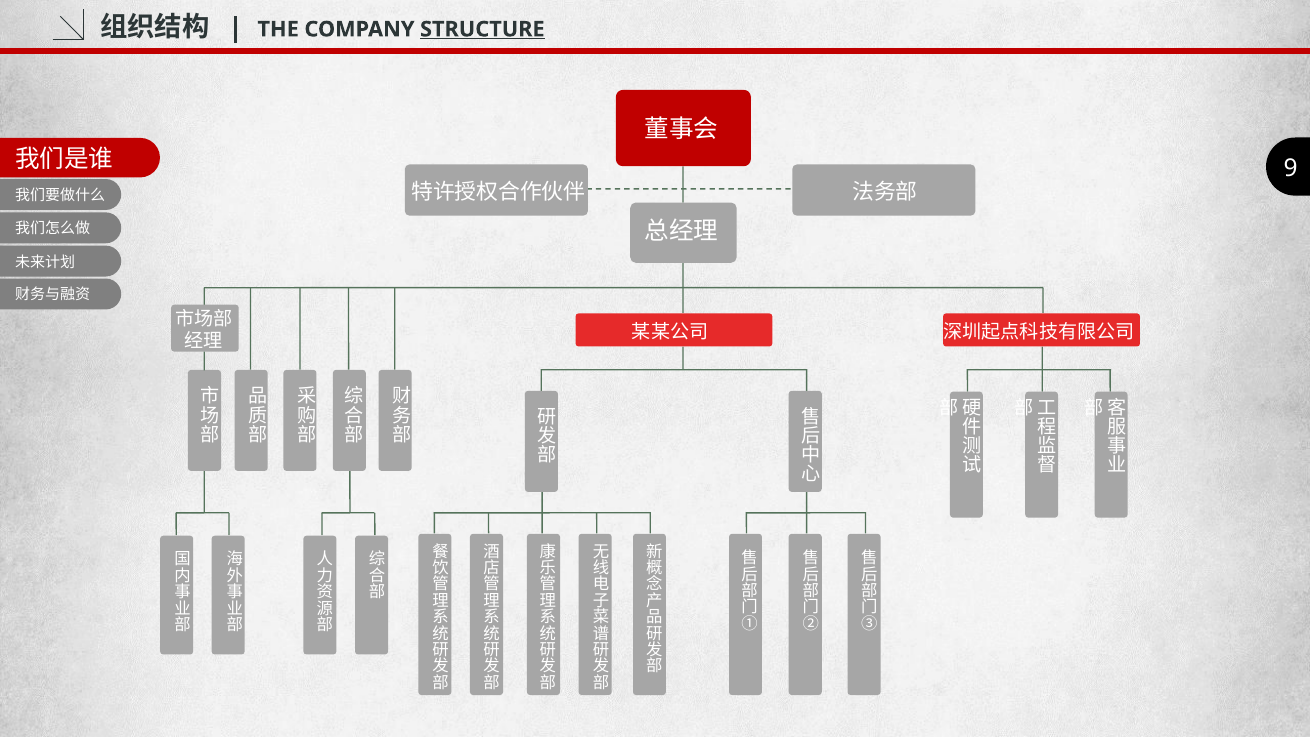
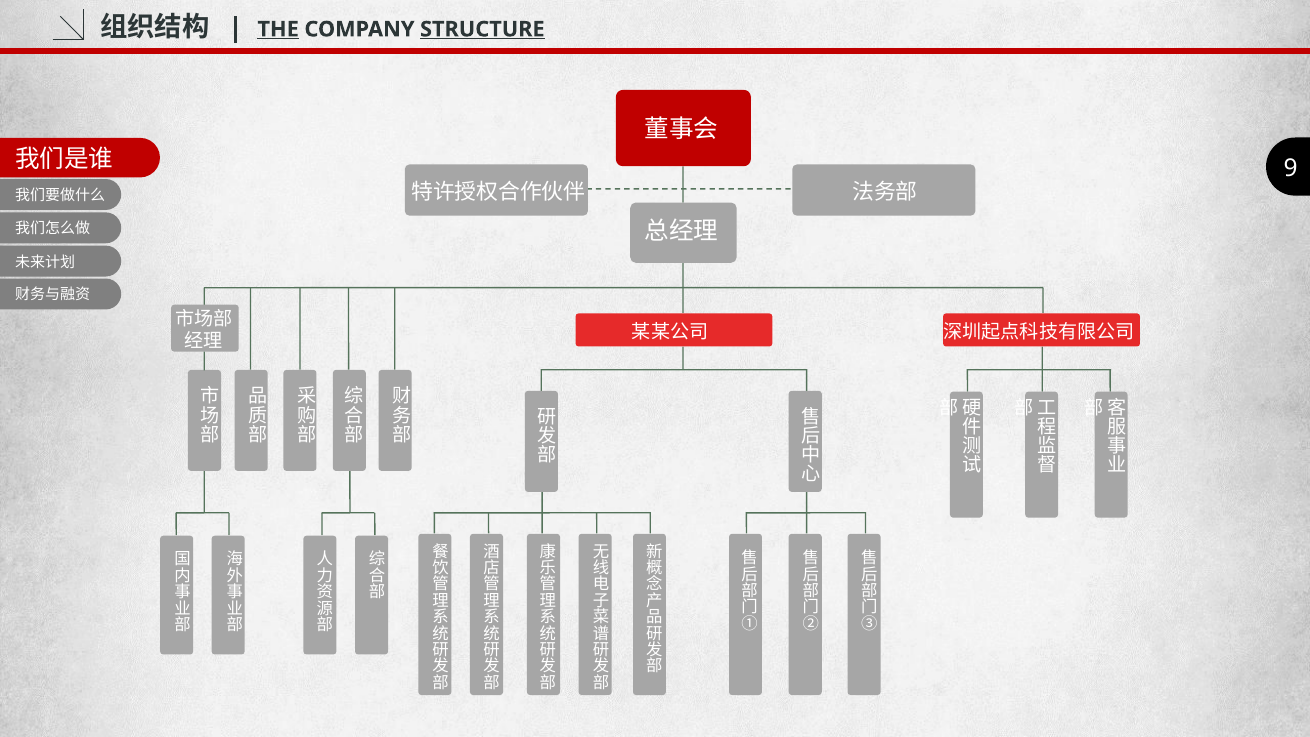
THE underline: none -> present
